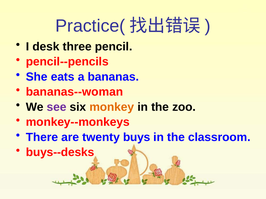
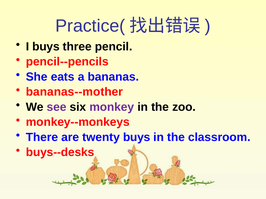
I desk: desk -> buys
bananas--woman: bananas--woman -> bananas--mother
monkey colour: orange -> purple
